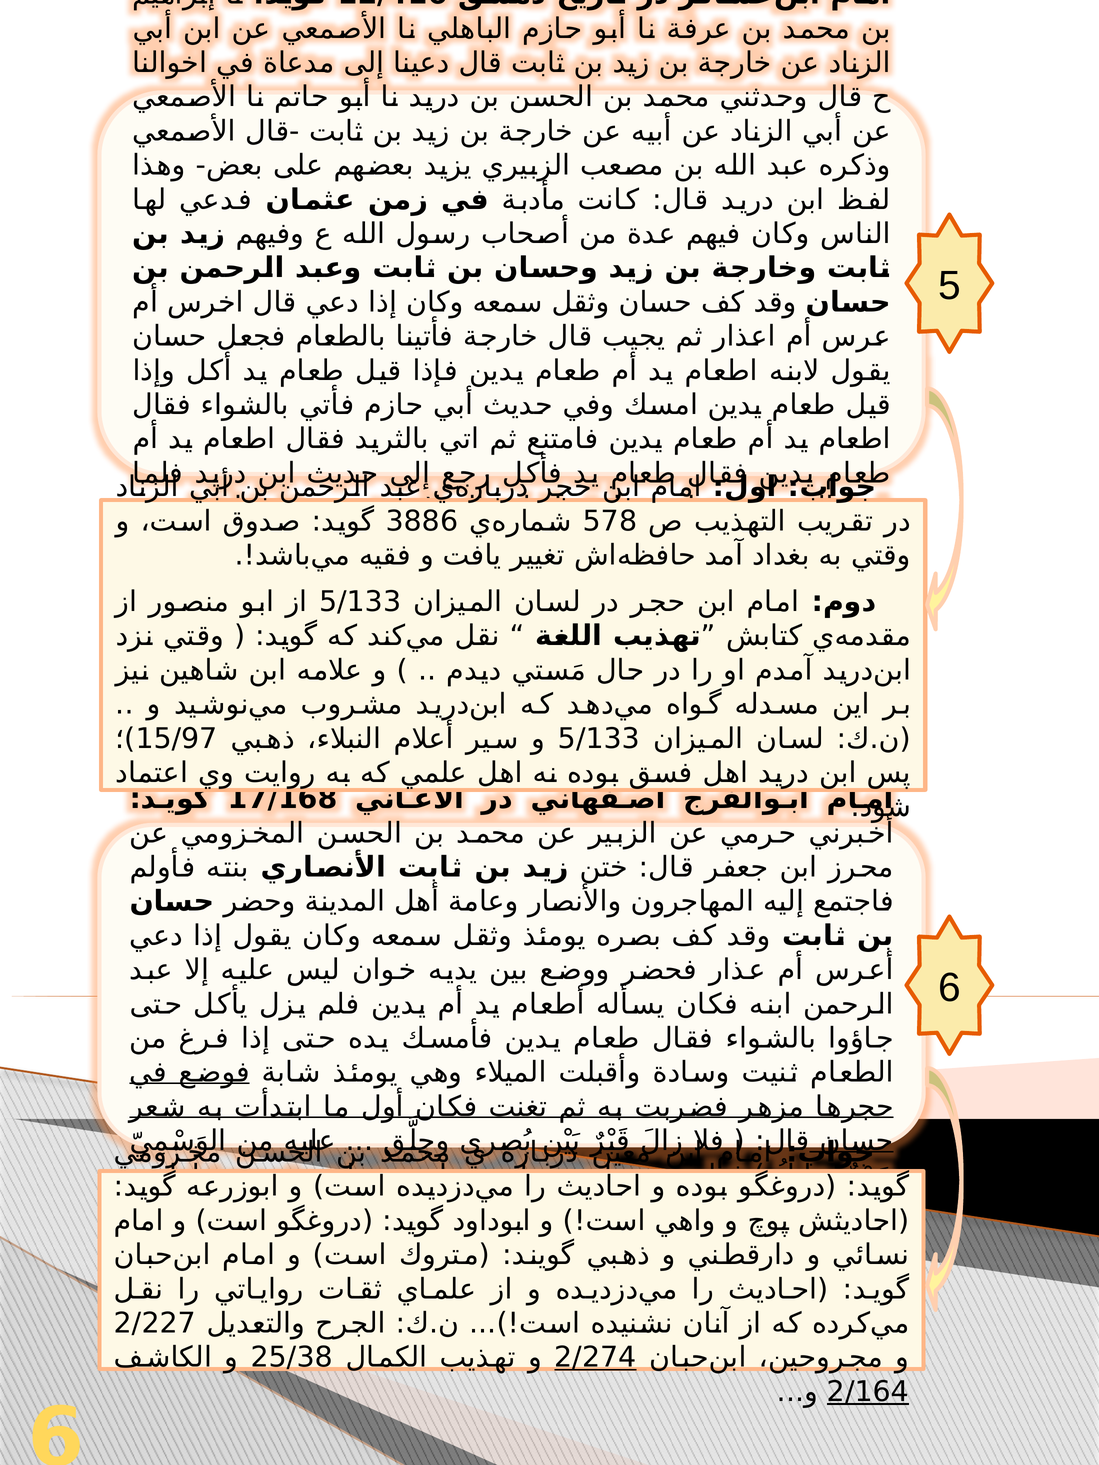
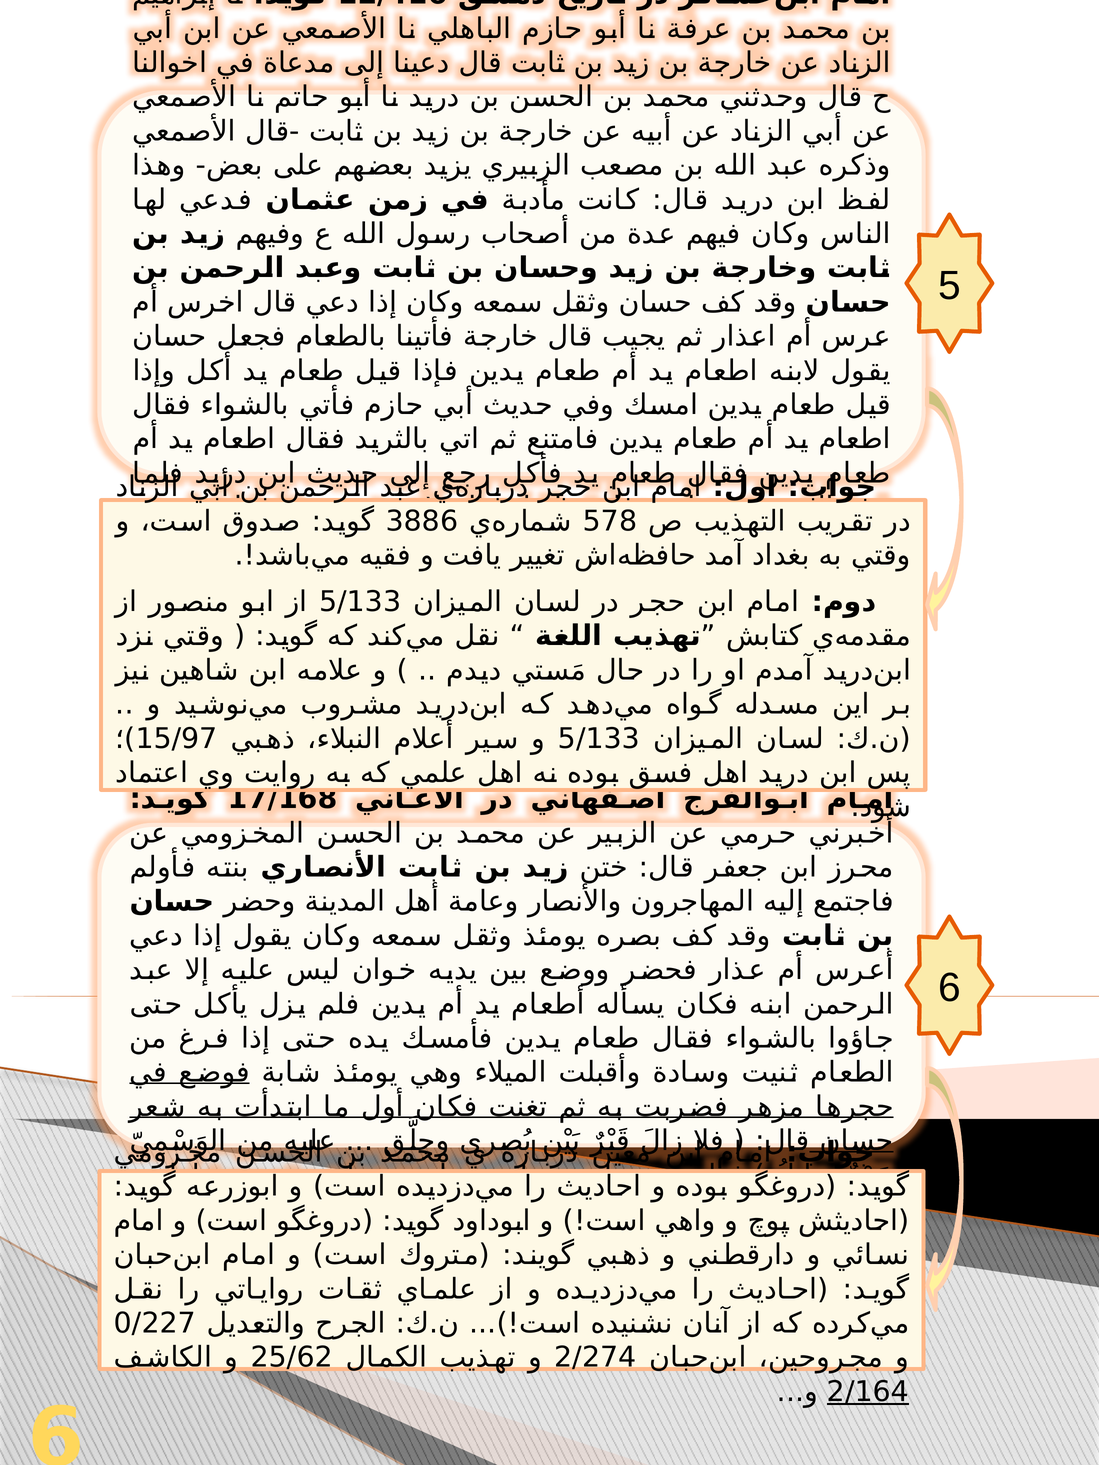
2/227: 2/227 -> 0/227
25/38: 25/38 -> 25/62
2/274 underline: present -> none
